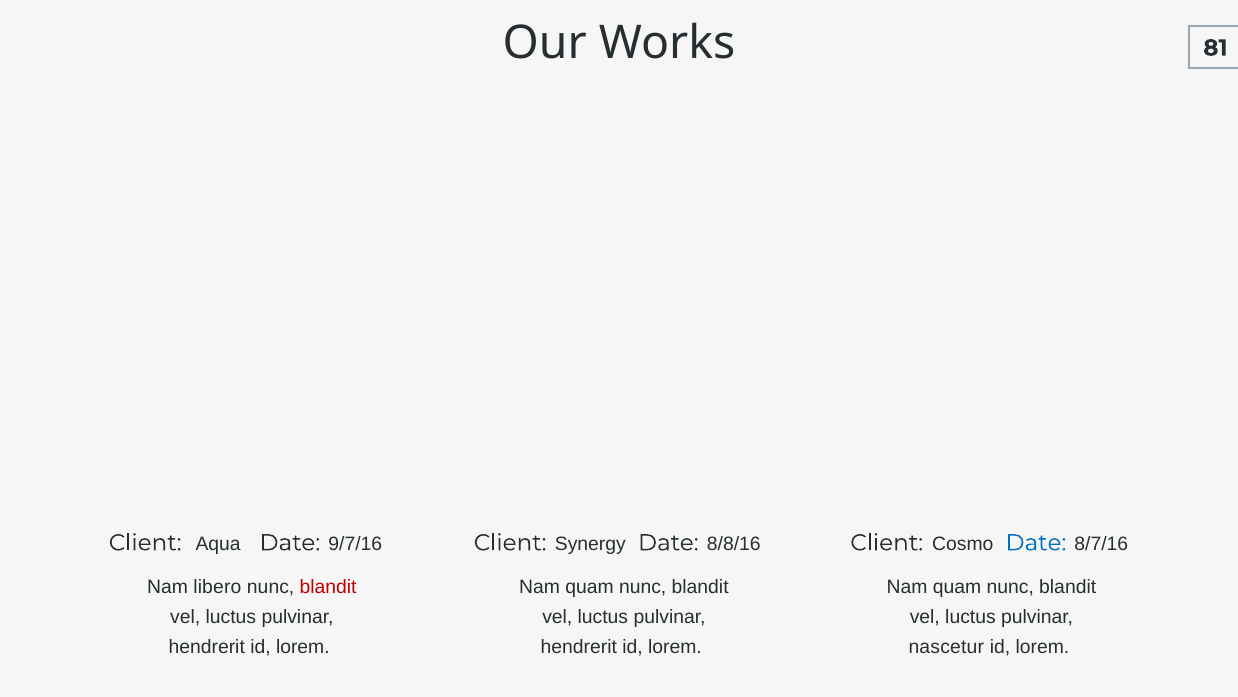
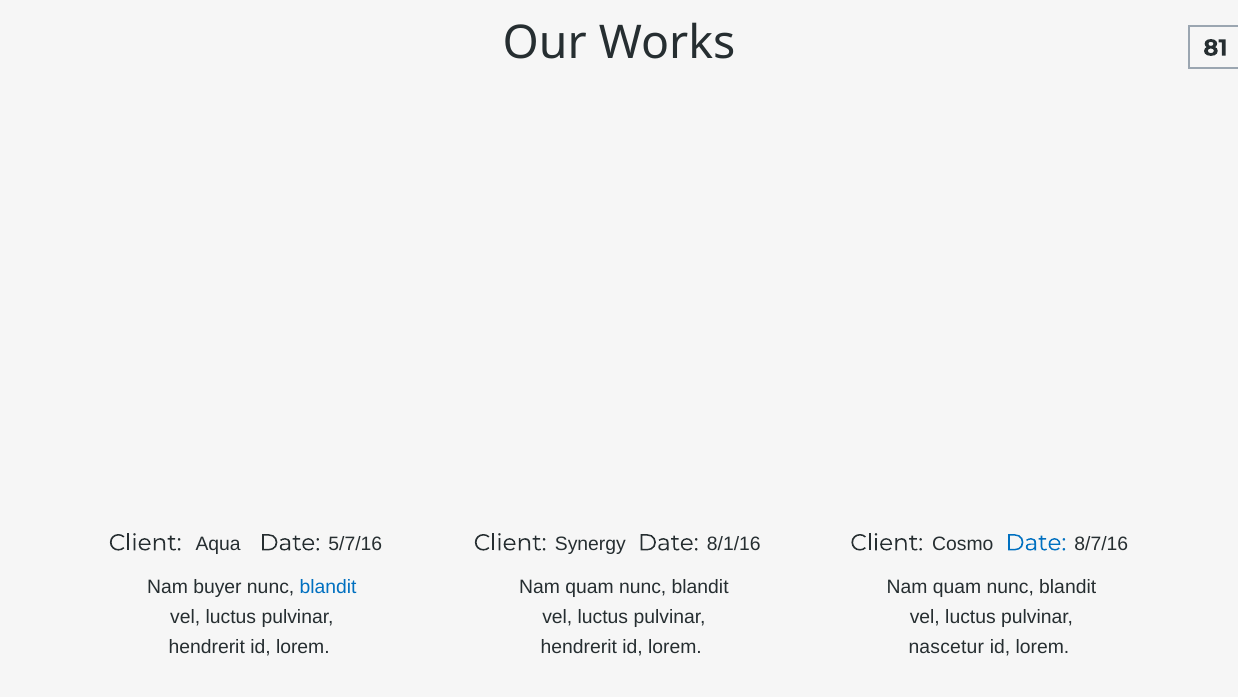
9/7/16: 9/7/16 -> 5/7/16
8/8/16: 8/8/16 -> 8/1/16
libero: libero -> buyer
blandit at (328, 586) colour: red -> blue
